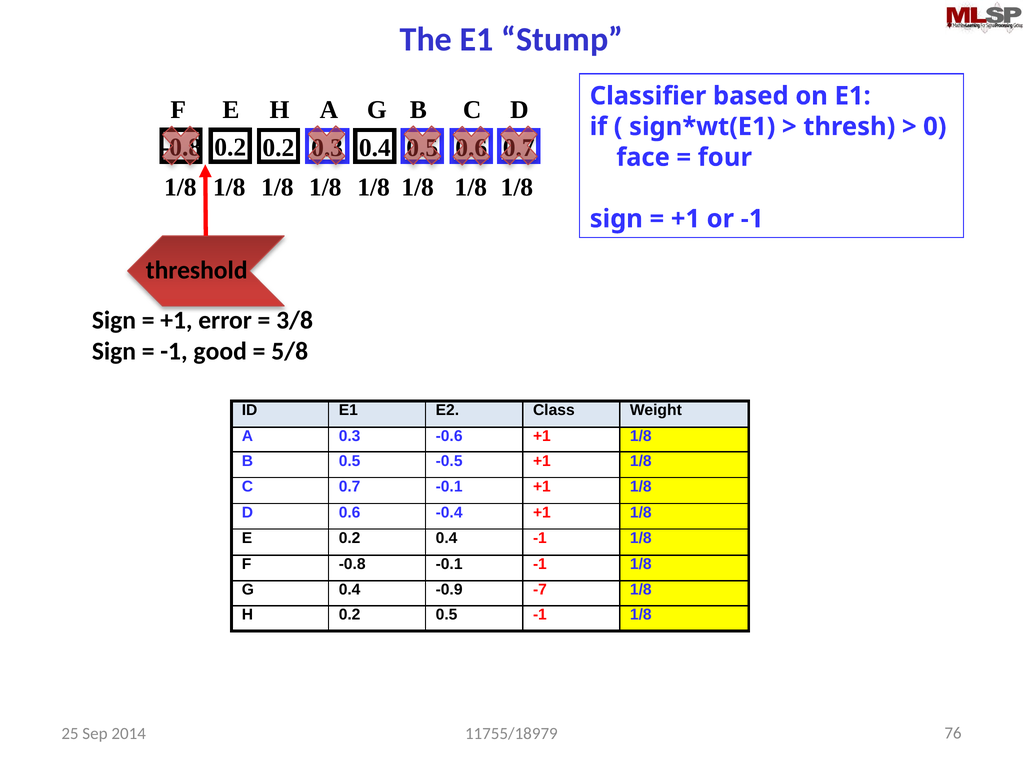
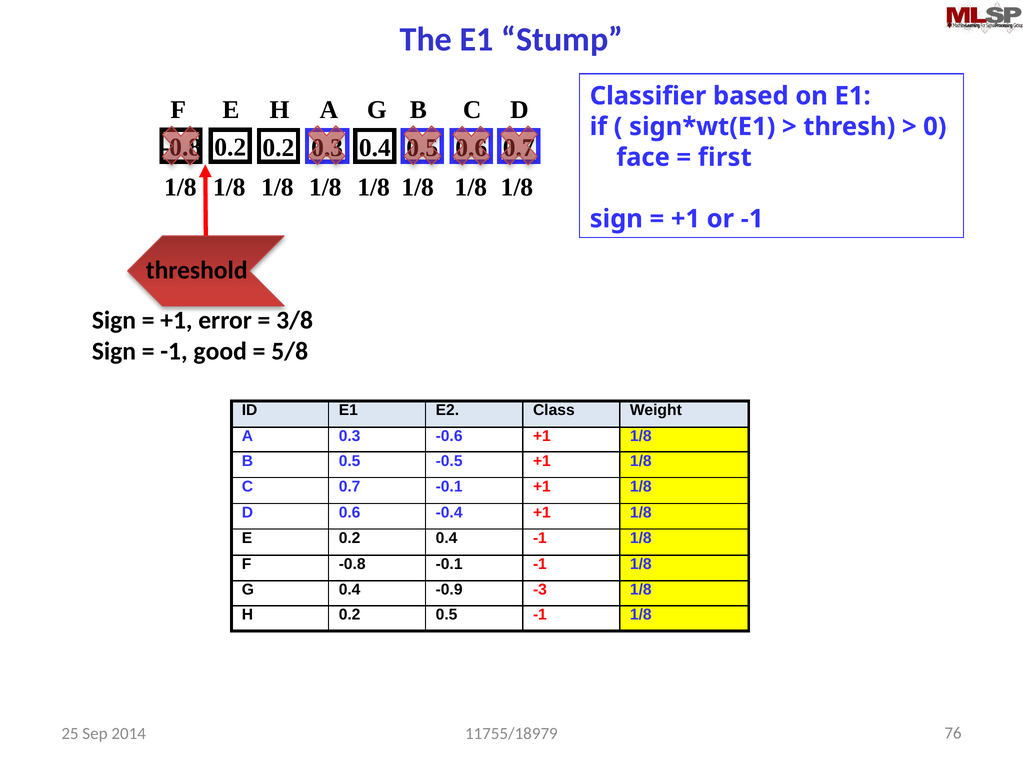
four: four -> first
-7: -7 -> -3
